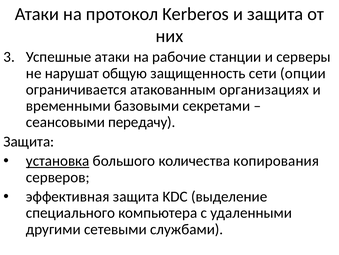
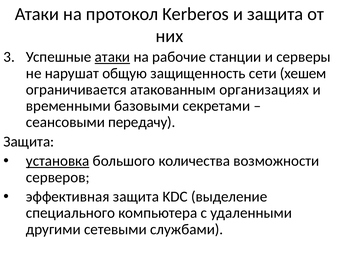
атаки at (112, 57) underline: none -> present
опции: опции -> хешем
копирования: копирования -> возможности
